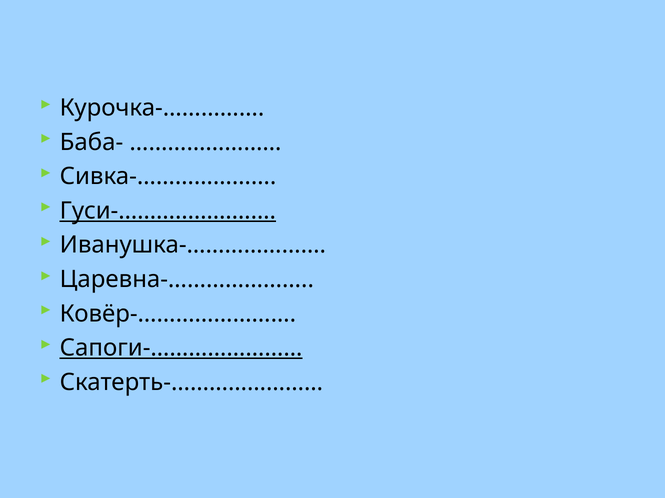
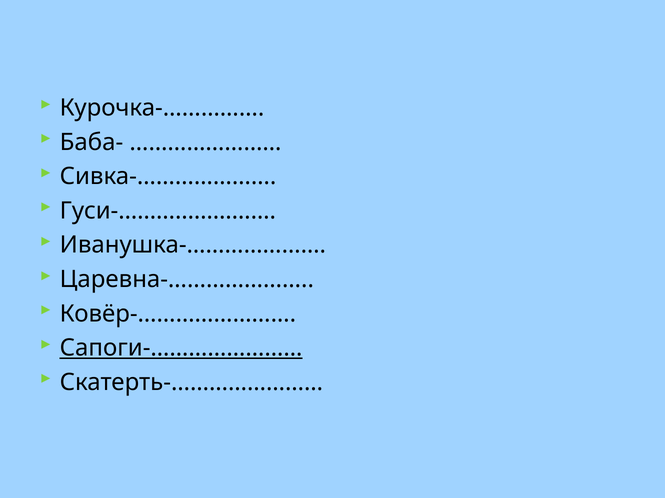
Гуси-…………………… underline: present -> none
